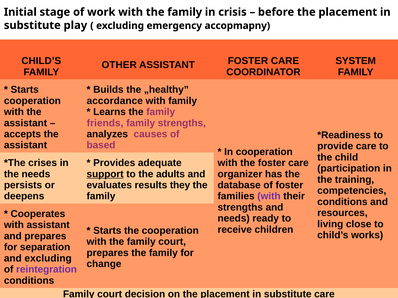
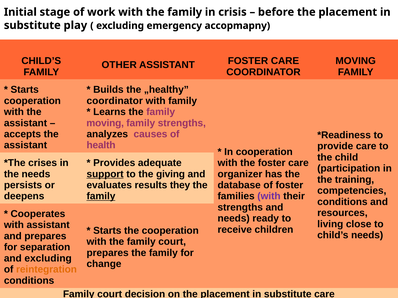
SYSTEM at (356, 61): SYSTEM -> MOVING
accordance at (115, 101): accordance -> coordinator
friends at (105, 123): friends -> moving
based: based -> health
adults: adults -> giving
family at (101, 197) underline: none -> present
child’s works: works -> needs
reintegration colour: purple -> orange
